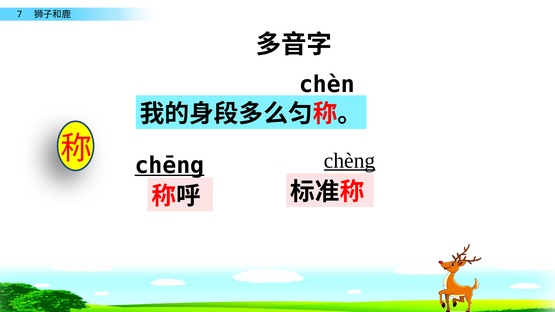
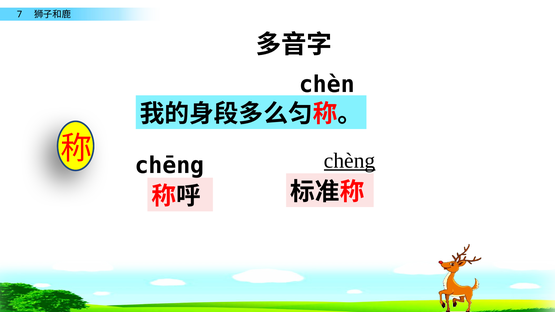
chēng underline: present -> none
